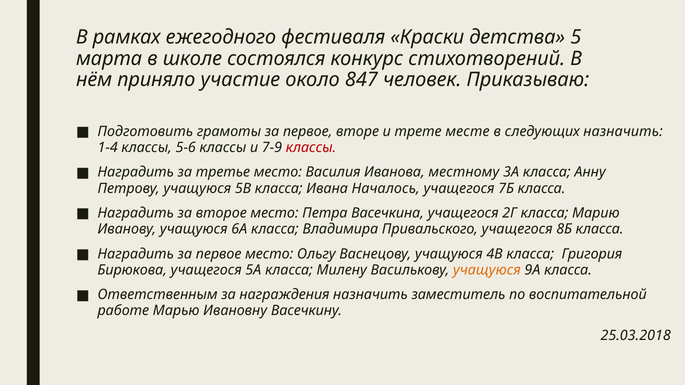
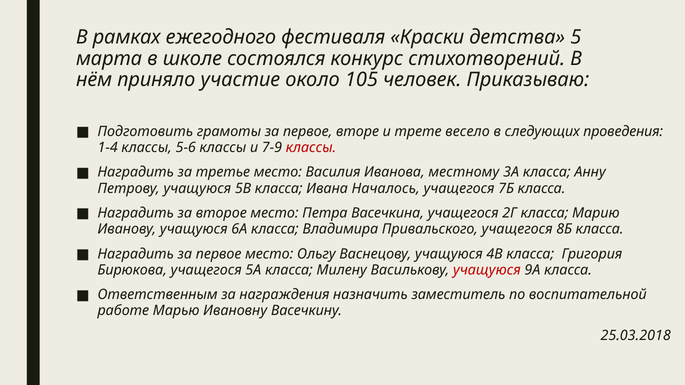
847: 847 -> 105
месте: месте -> весело
следующих назначить: назначить -> проведения
учащуюся at (487, 270) colour: orange -> red
